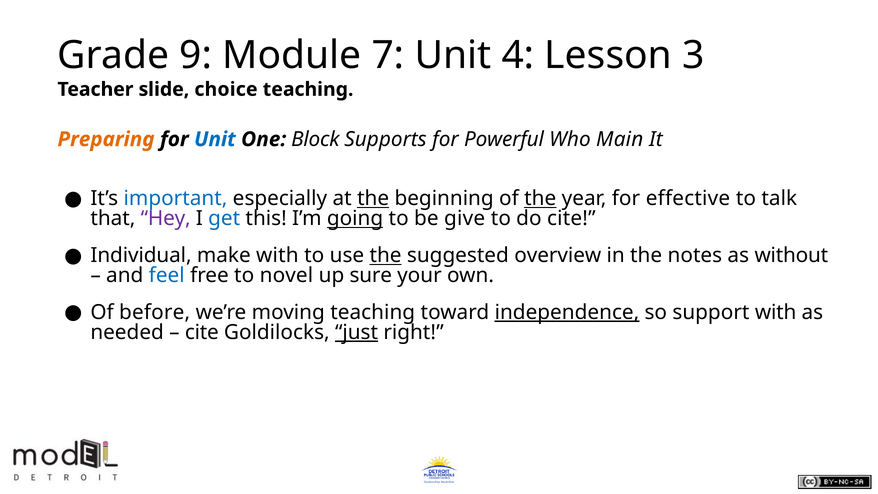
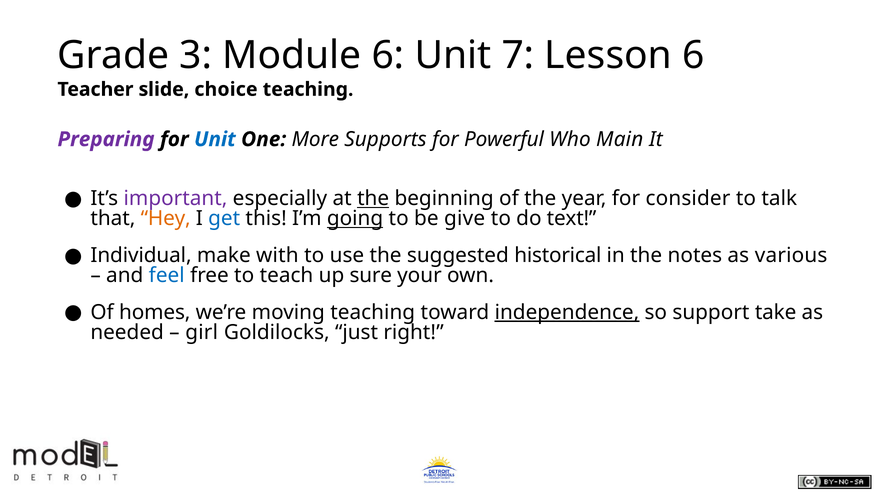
9: 9 -> 3
Module 7: 7 -> 6
4: 4 -> 7
Lesson 3: 3 -> 6
Preparing colour: orange -> purple
Block: Block -> More
important colour: blue -> purple
the at (540, 199) underline: present -> none
effective: effective -> consider
Hey colour: purple -> orange
do cite: cite -> text
the at (386, 255) underline: present -> none
overview: overview -> historical
without: without -> various
novel: novel -> teach
before: before -> homes
support with: with -> take
cite at (202, 332): cite -> girl
just underline: present -> none
